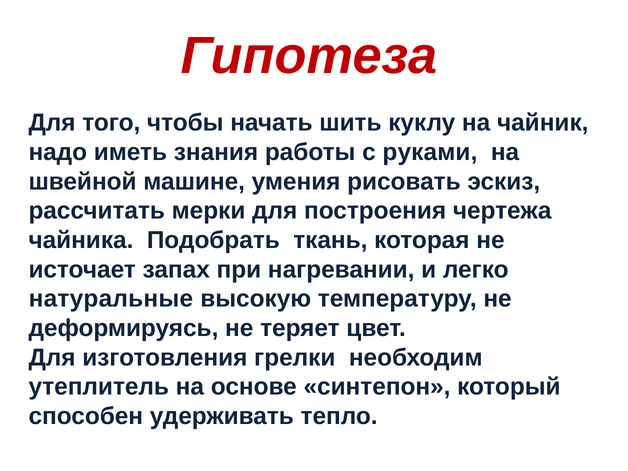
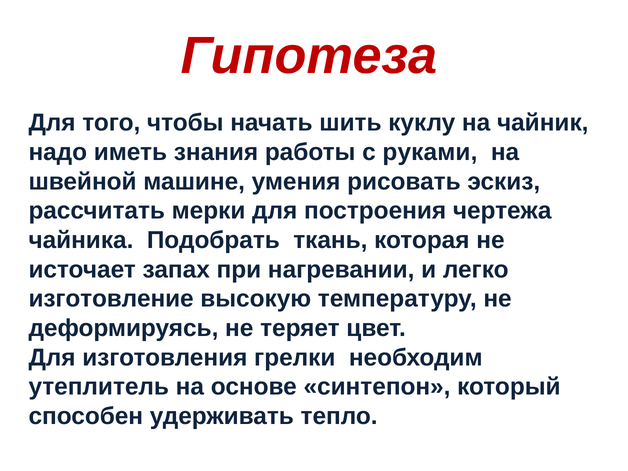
натуральные: натуральные -> изготовление
